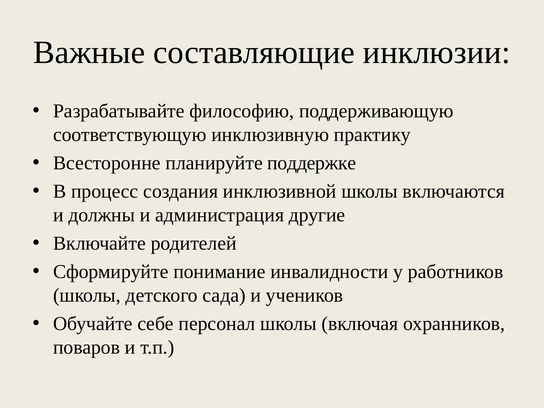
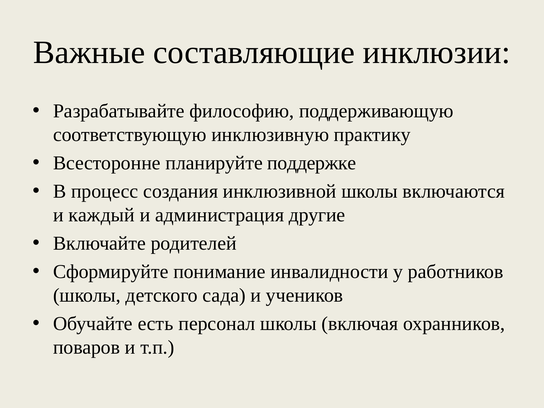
должны: должны -> каждый
себе: себе -> есть
